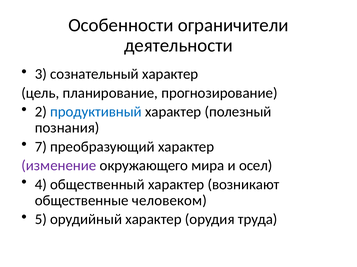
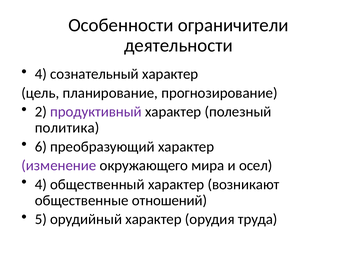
3 at (41, 74): 3 -> 4
продуктивный colour: blue -> purple
познания: познания -> политика
7: 7 -> 6
человеком: человеком -> отношений
